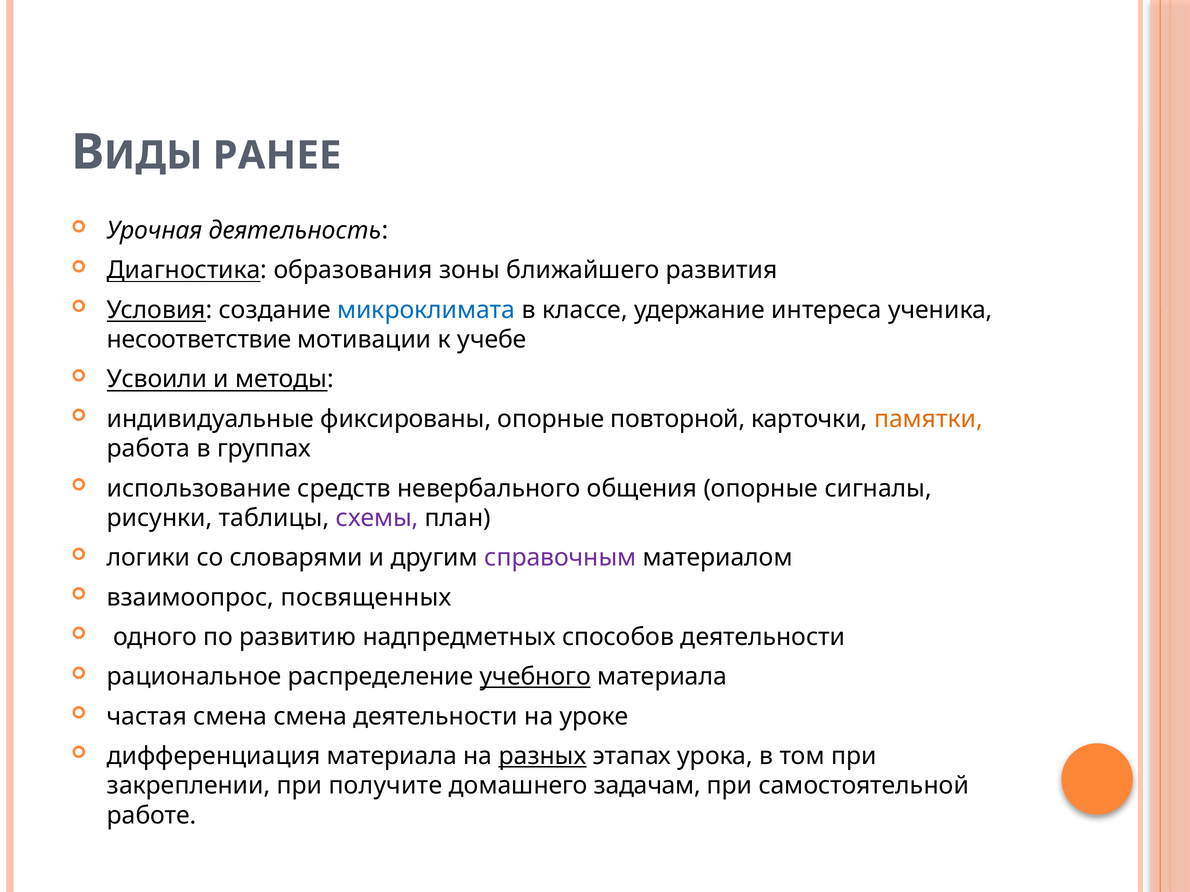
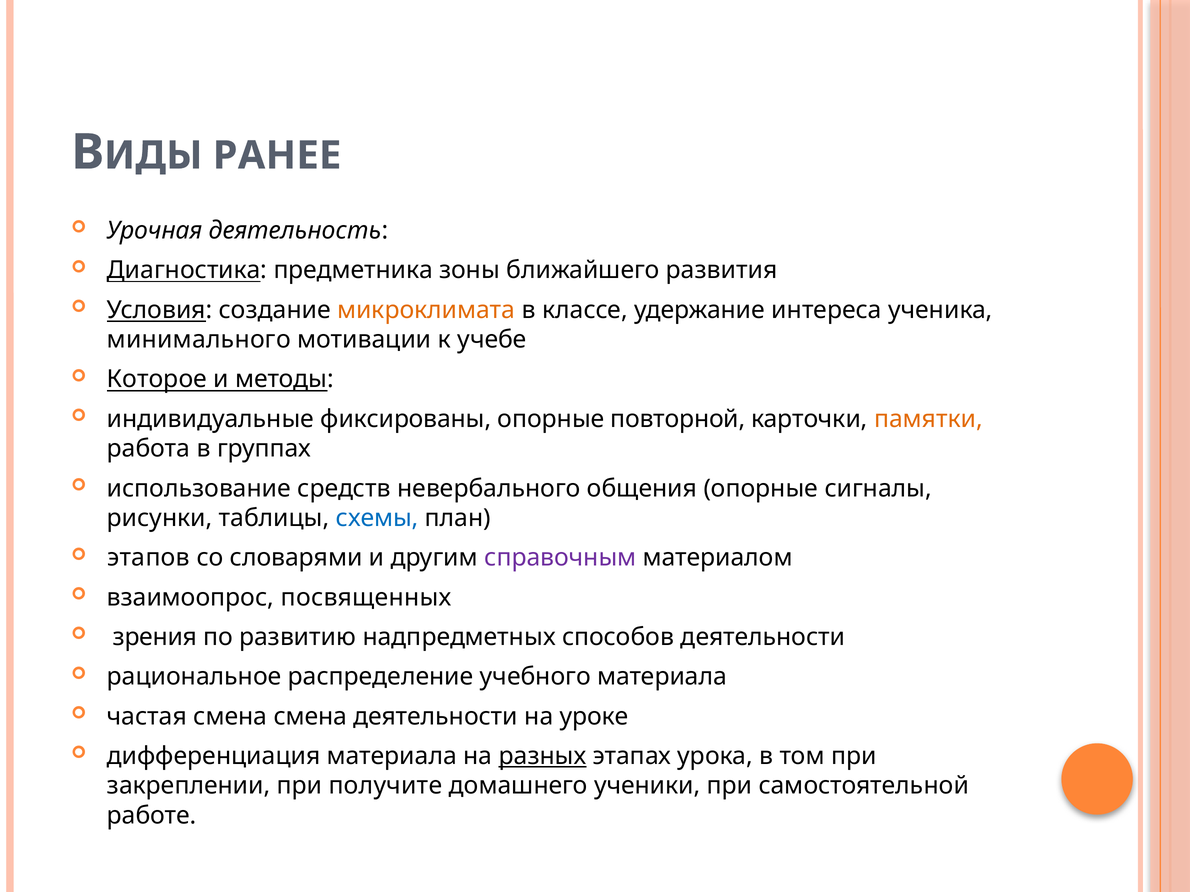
образования: образования -> предметника
микроклимата colour: blue -> orange
несоответствие: несоответствие -> минимального
Усвоили: Усвоили -> Которое
схемы colour: purple -> blue
логики: логики -> этапов
одного: одного -> зрения
учебного underline: present -> none
задачам: задачам -> ученики
